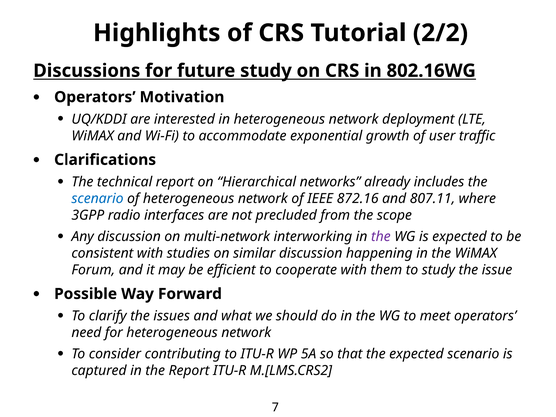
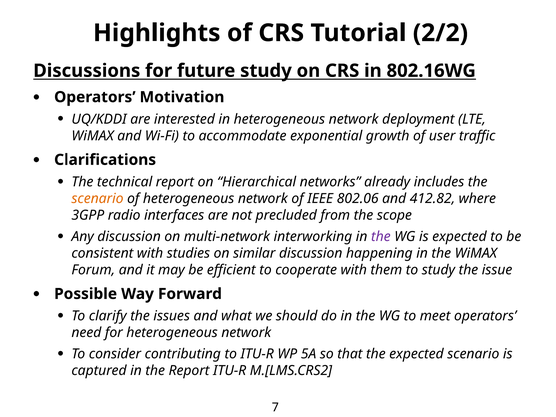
scenario at (98, 199) colour: blue -> orange
872.16: 872.16 -> 802.06
807.11: 807.11 -> 412.82
